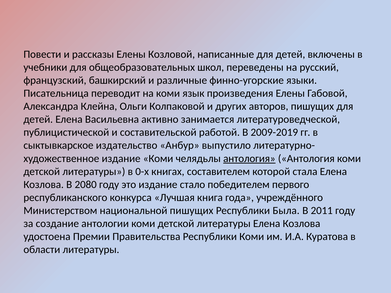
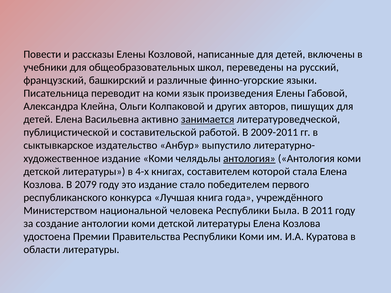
занимается underline: none -> present
2009-2019: 2009-2019 -> 2009-2011
0-х: 0-х -> 4-х
2080: 2080 -> 2079
национальной пишущих: пишущих -> человека
